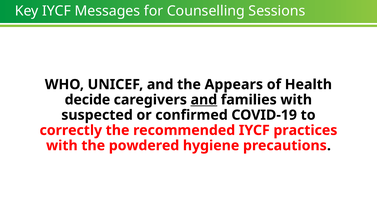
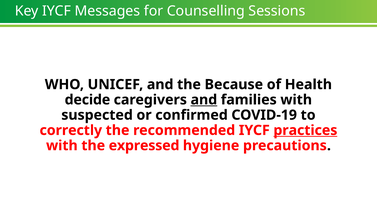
Appears: Appears -> Because
practices underline: none -> present
powdered: powdered -> expressed
